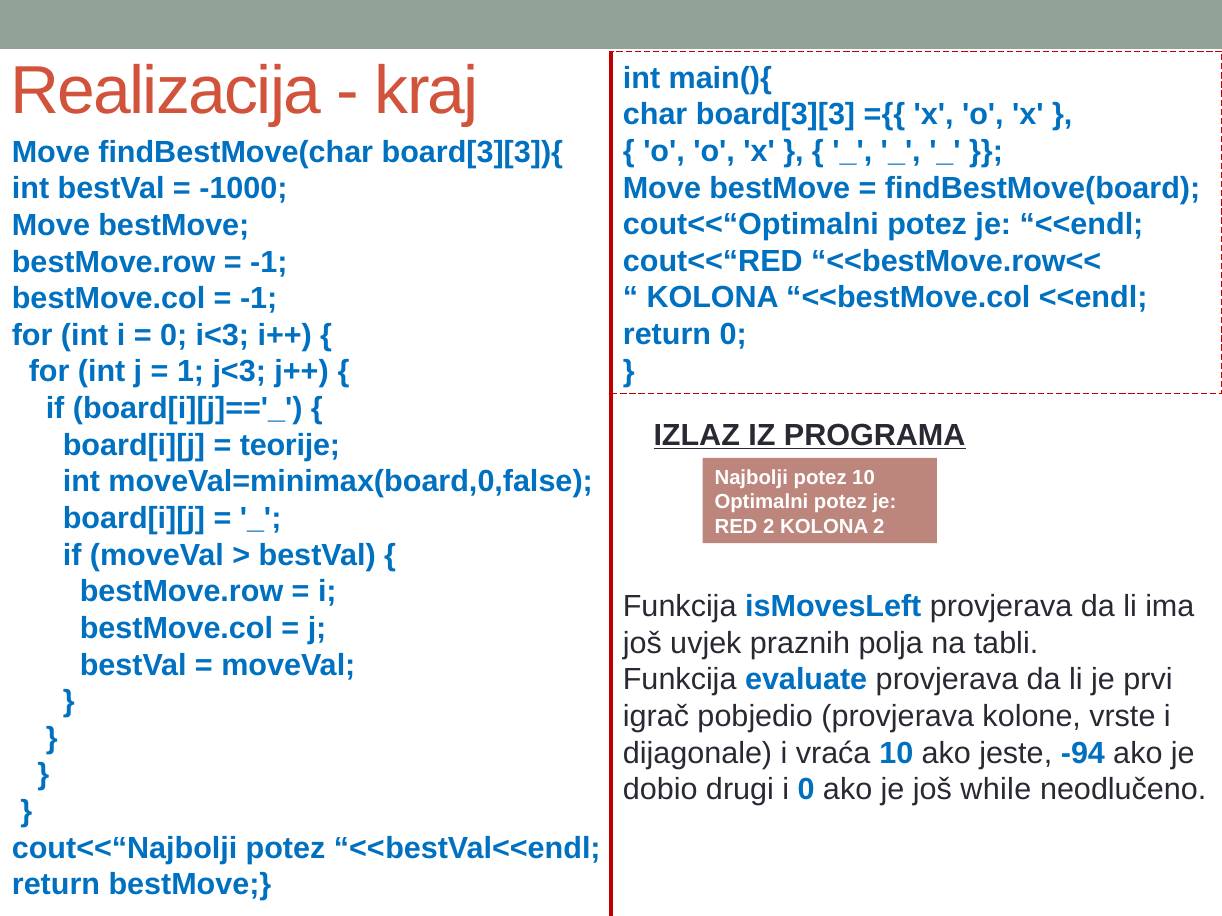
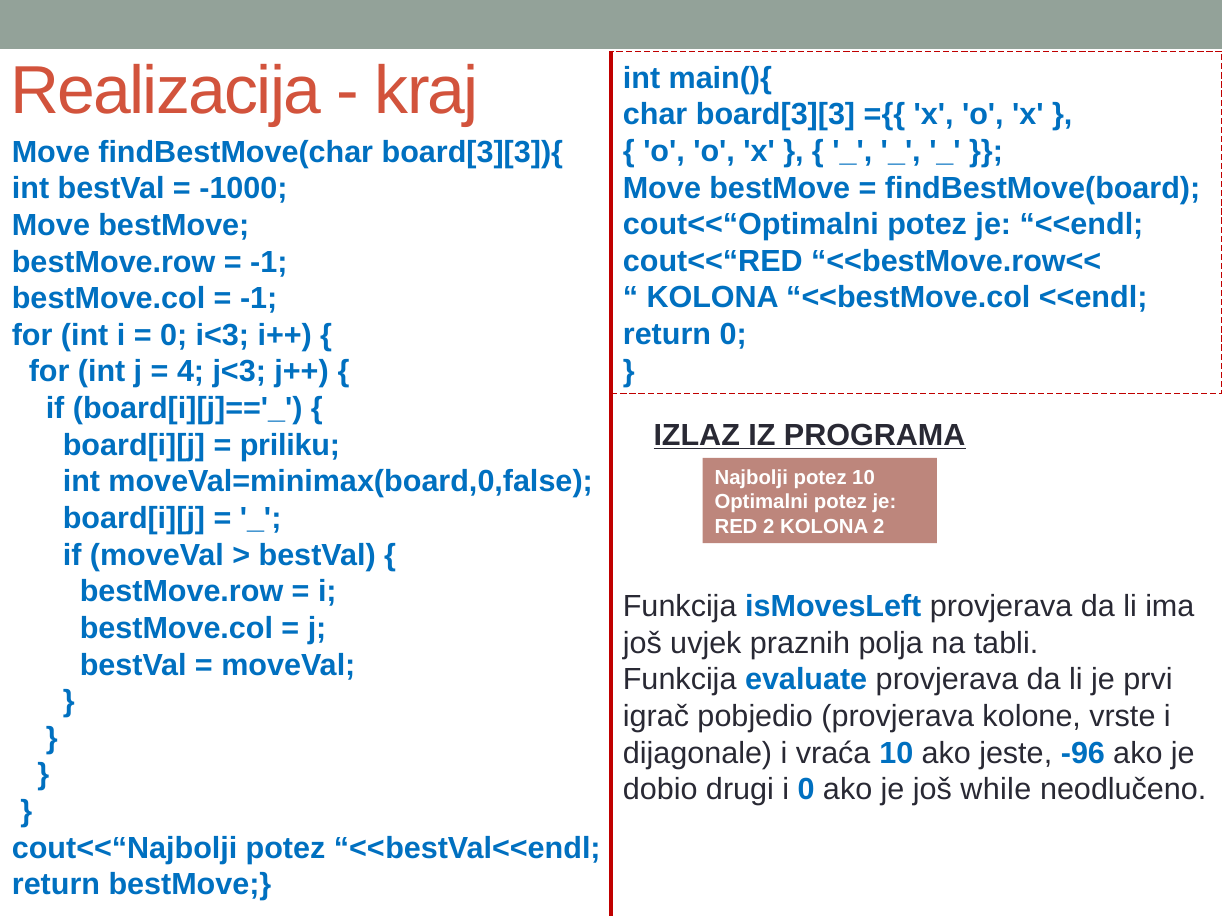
1: 1 -> 4
teorije: teorije -> priliku
-94: -94 -> -96
